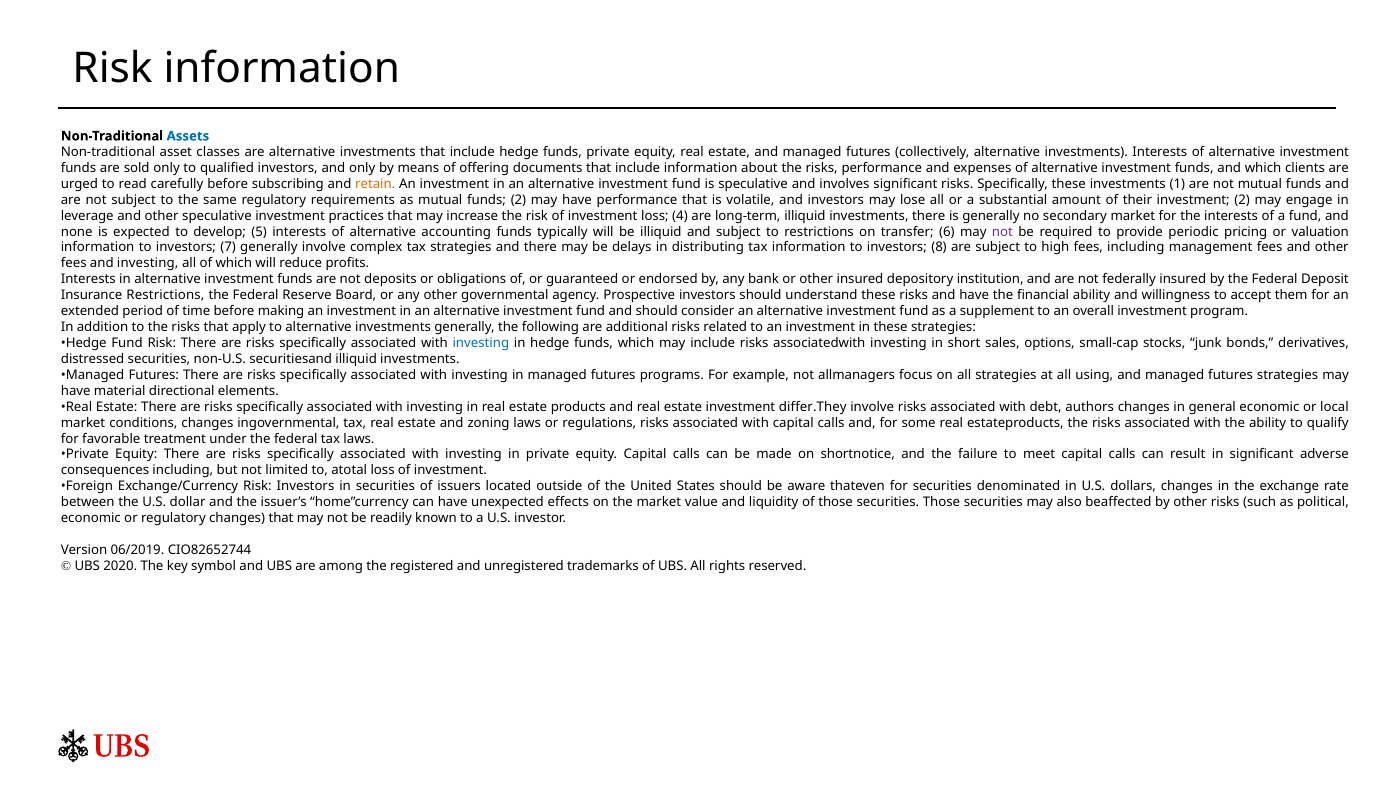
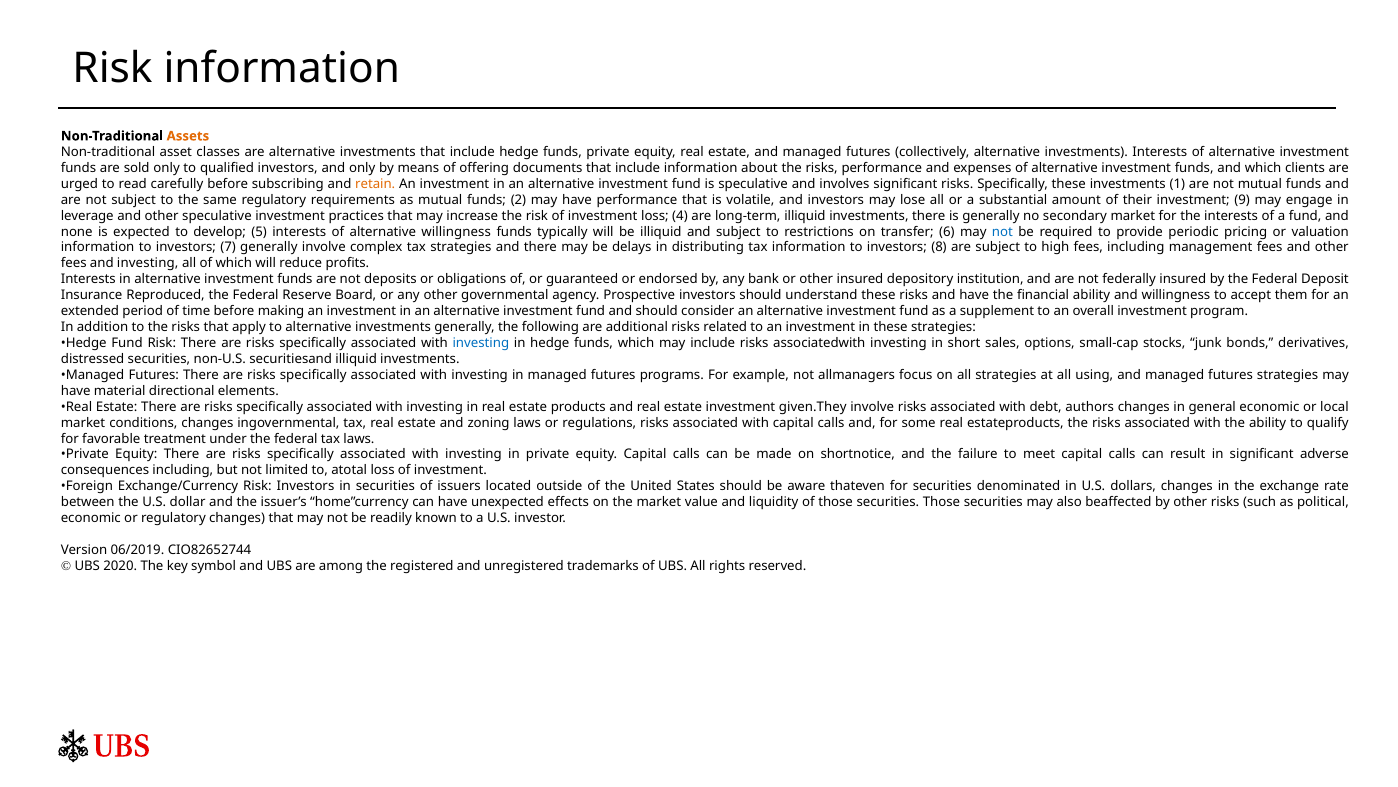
Assets colour: blue -> orange
investment 2: 2 -> 9
alternative accounting: accounting -> willingness
not at (1002, 232) colour: purple -> blue
Insurance Restrictions: Restrictions -> Reproduced
differ.They: differ.They -> given.They
